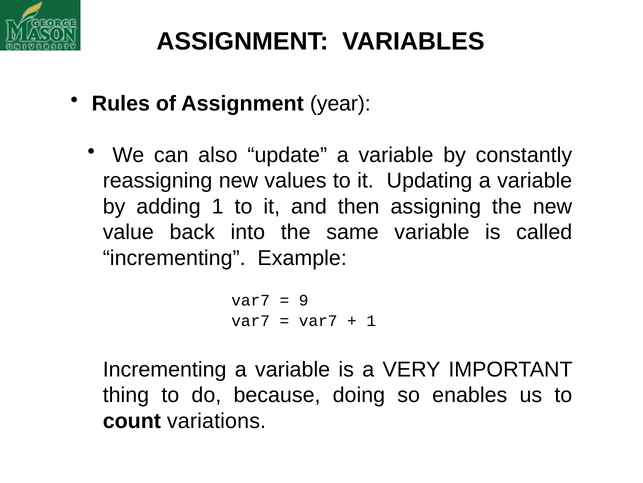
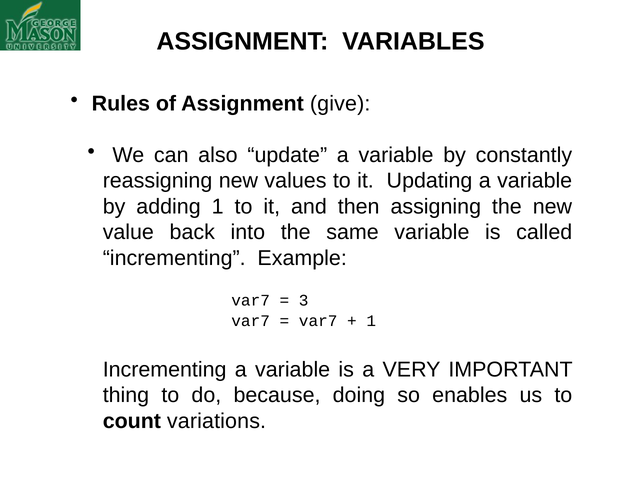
year: year -> give
9: 9 -> 3
